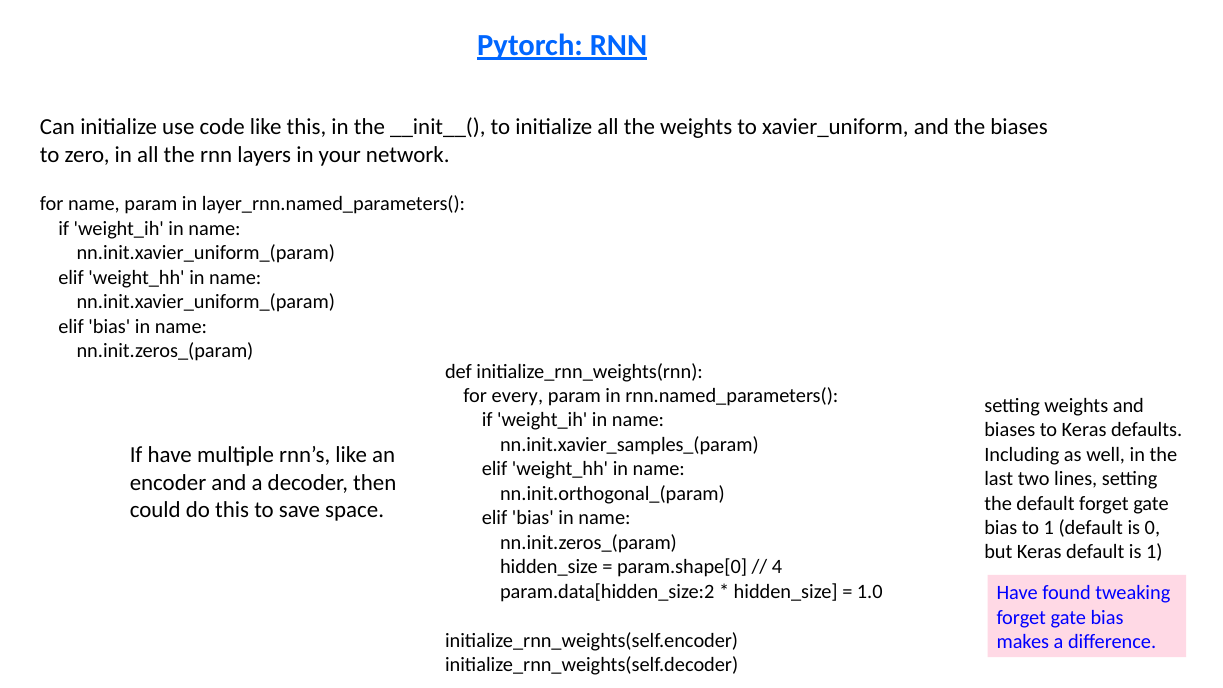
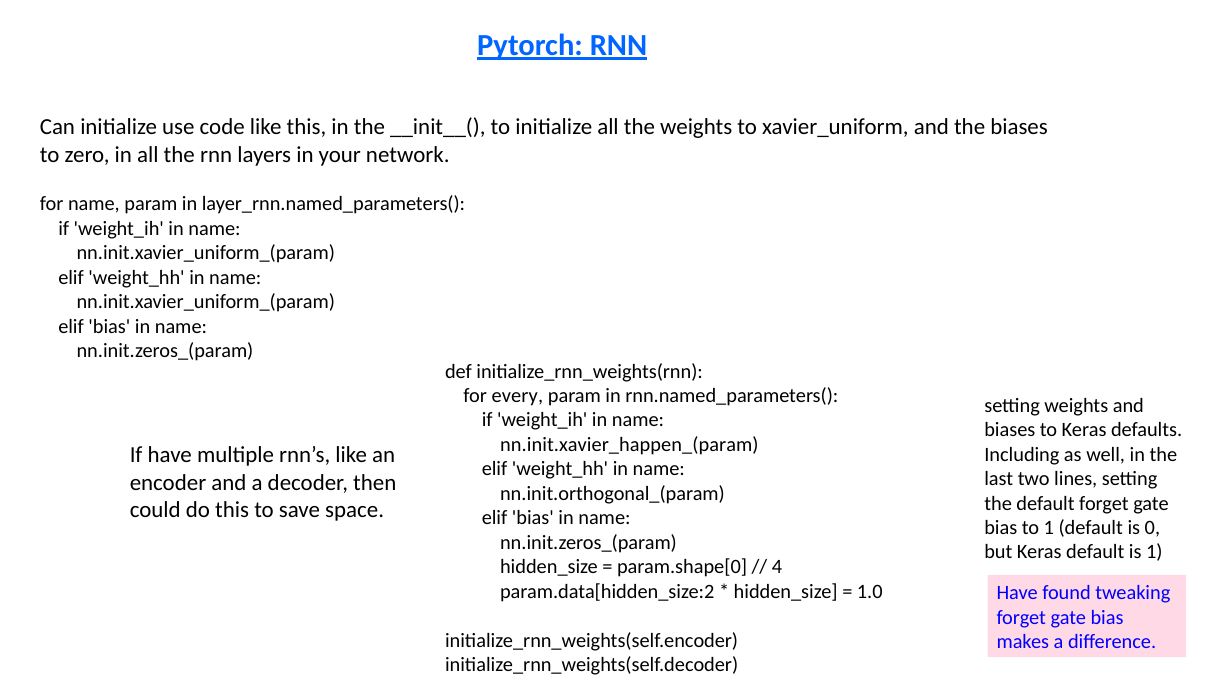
nn.init.xavier_samples_(param: nn.init.xavier_samples_(param -> nn.init.xavier_happen_(param
